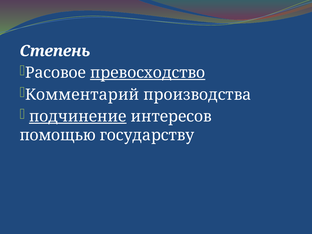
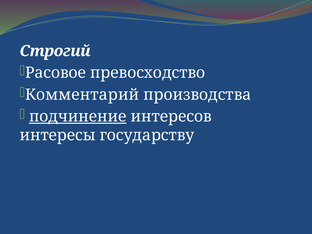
Степень: Степень -> Строгий
превосходство underline: present -> none
помощью: помощью -> интересы
